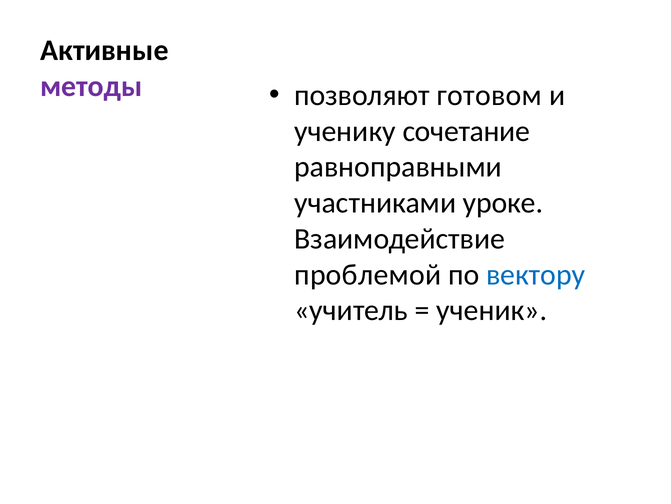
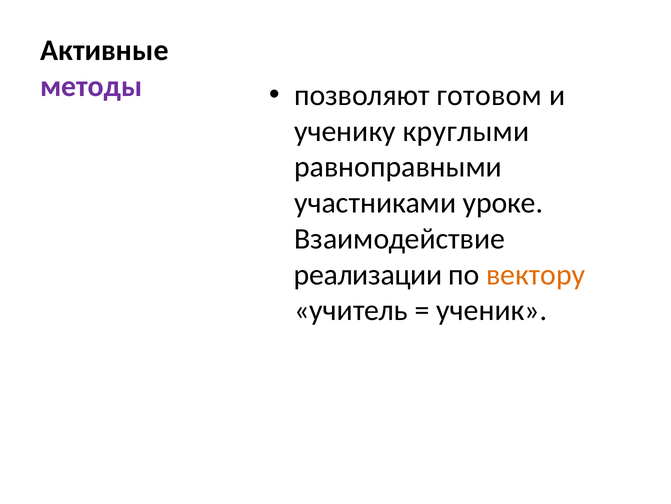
сочетание: сочетание -> круглыми
проблемой: проблемой -> реализации
вектору colour: blue -> orange
